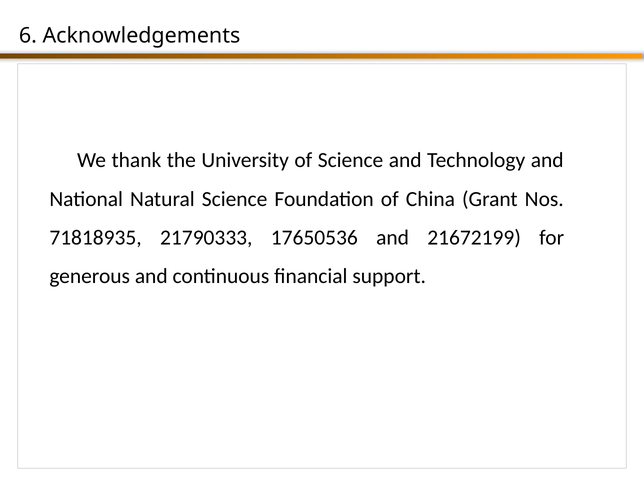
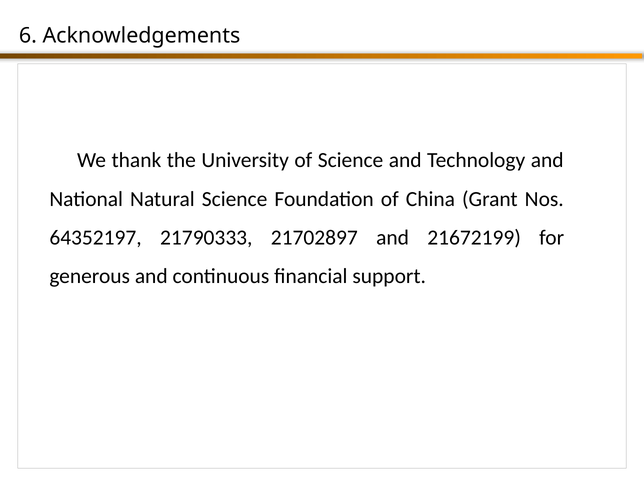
71818935: 71818935 -> 64352197
17650536: 17650536 -> 21702897
